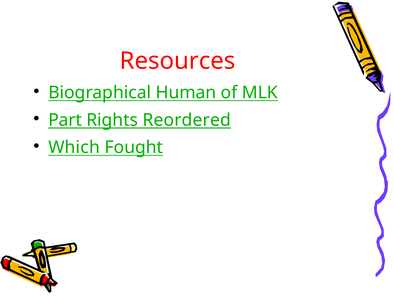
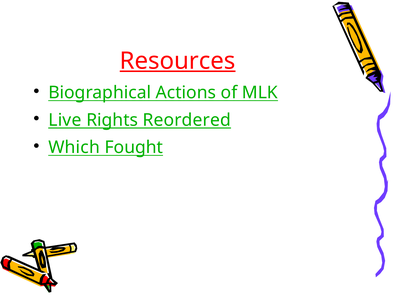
Resources underline: none -> present
Human: Human -> Actions
Part: Part -> Live
